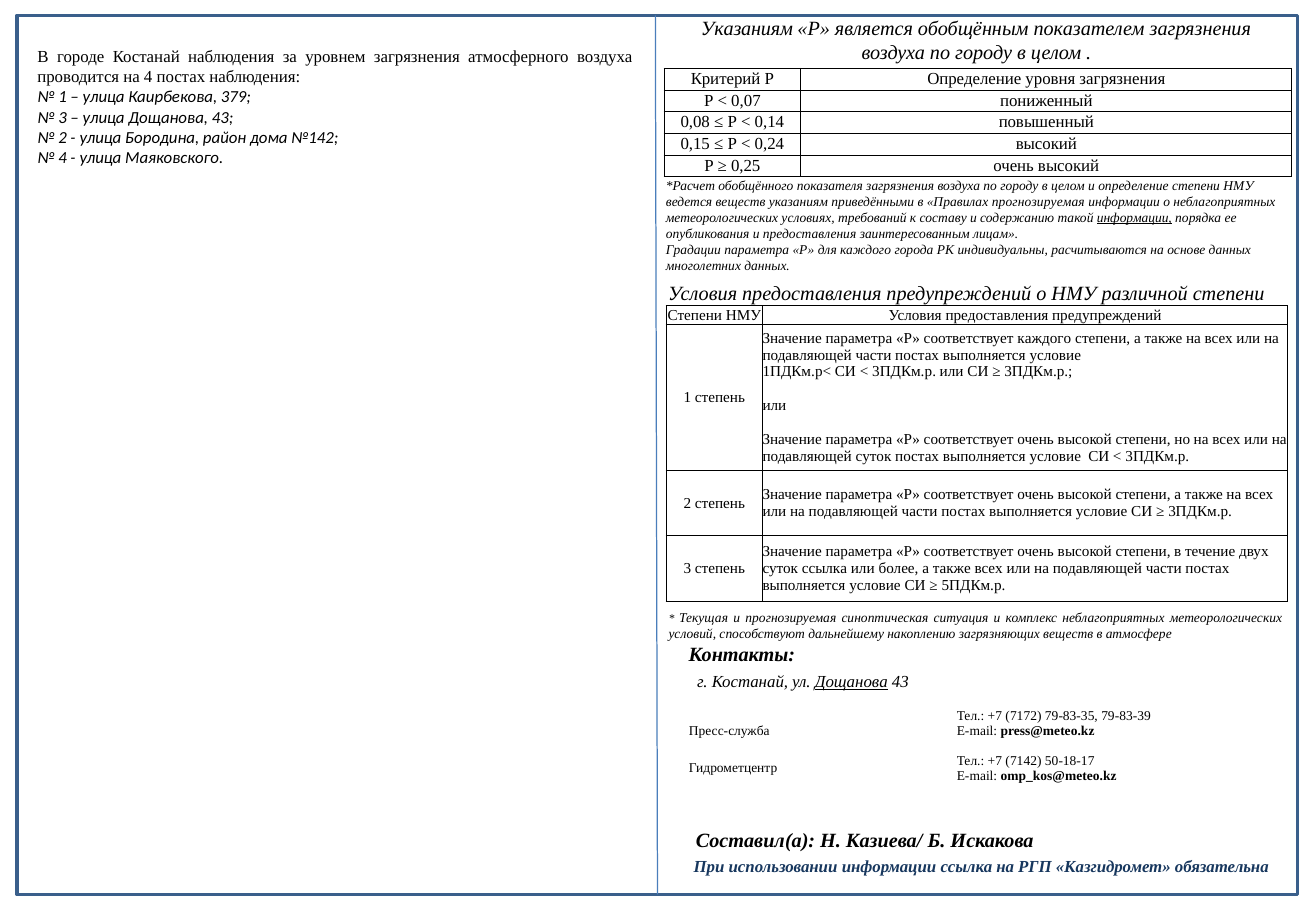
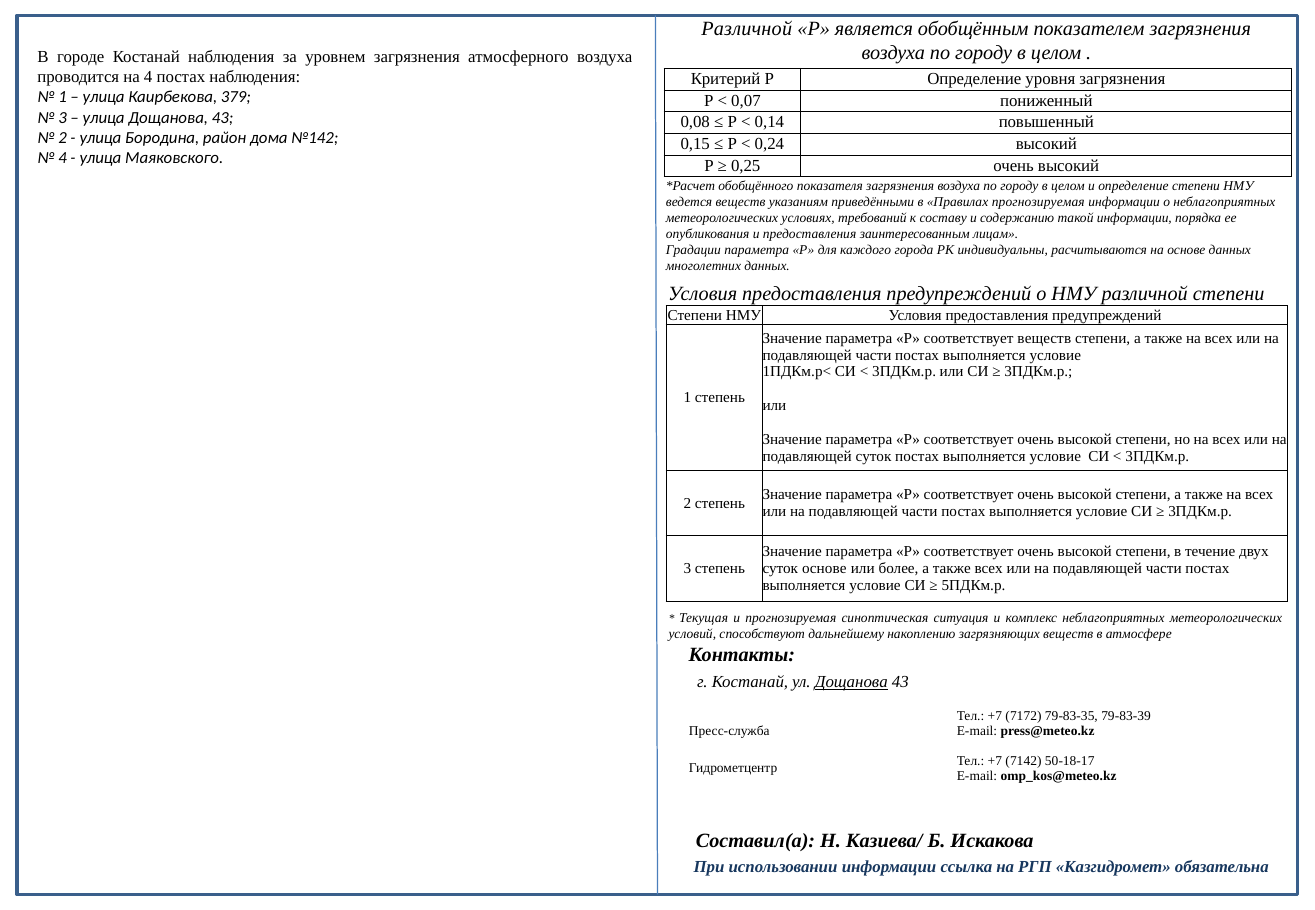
Указаниям at (747, 28): Указаниям -> Различной
информации at (1134, 218) underline: present -> none
соответствует каждого: каждого -> веществ
суток ссылка: ссылка -> основе
